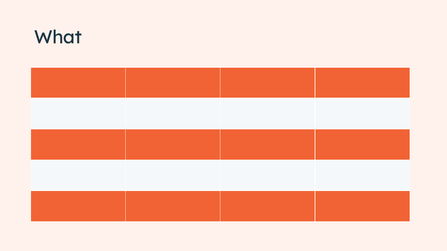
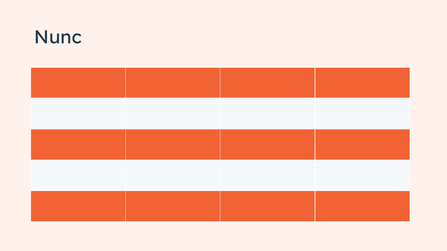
What: What -> Nunc
